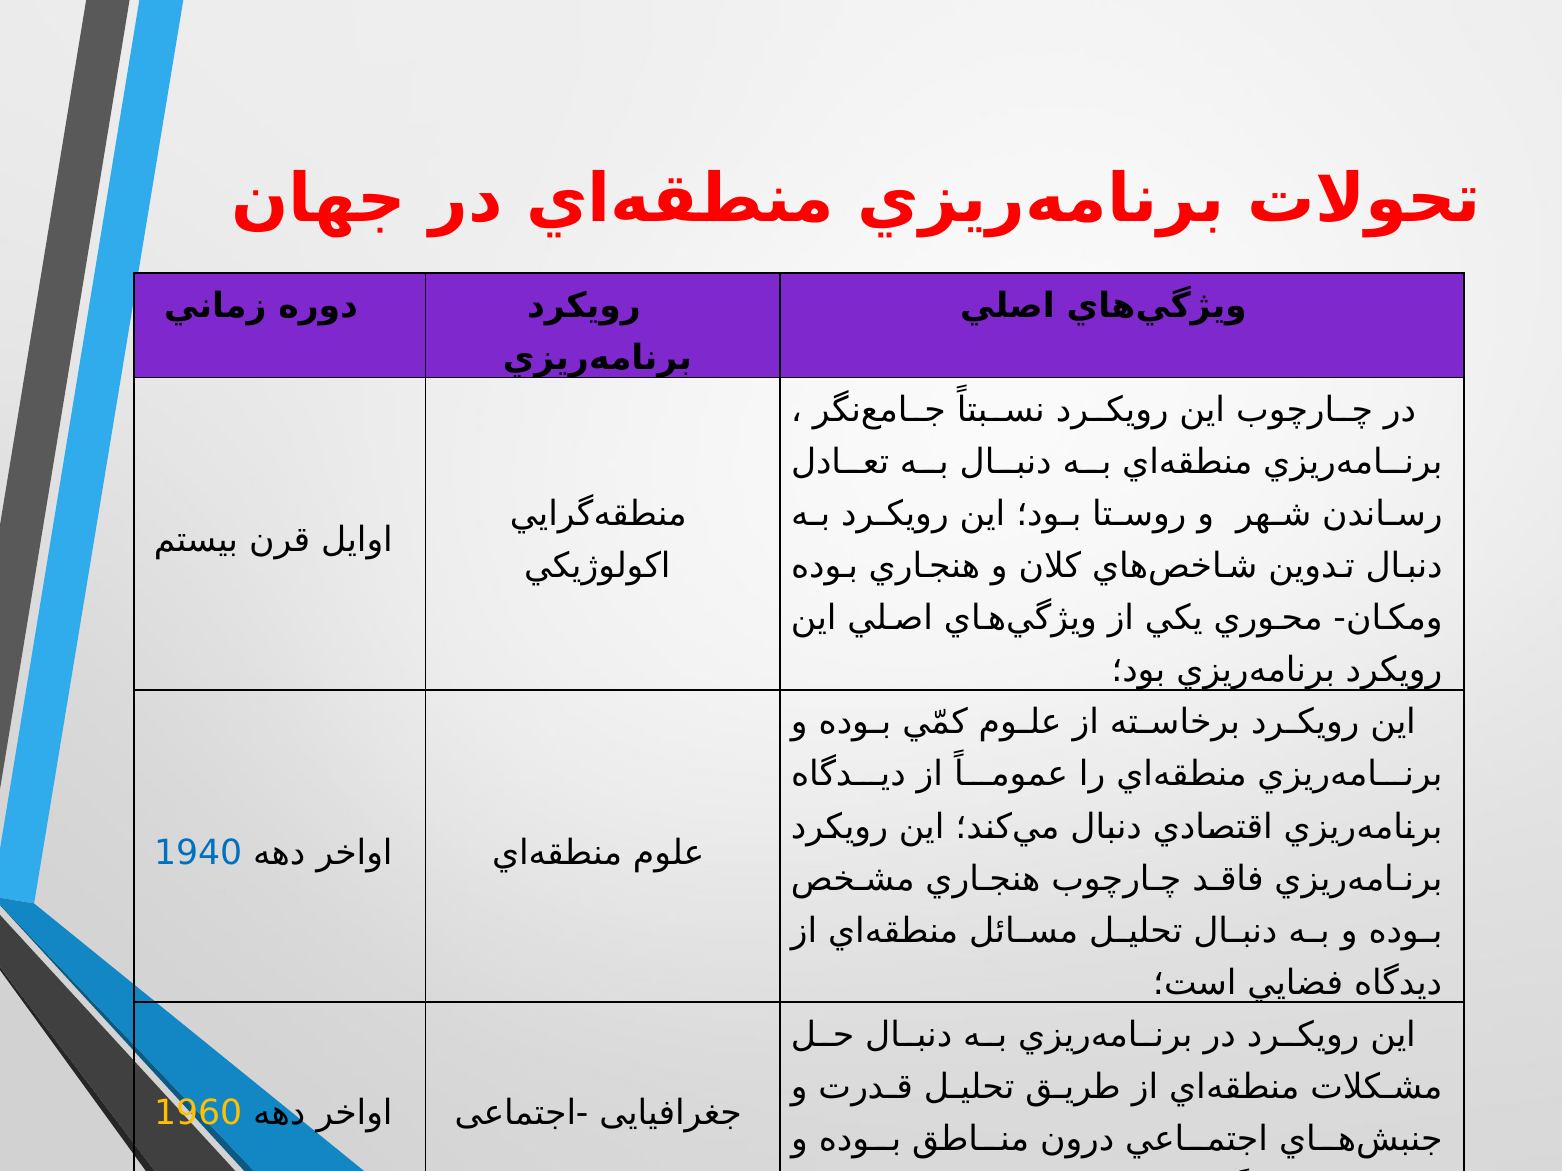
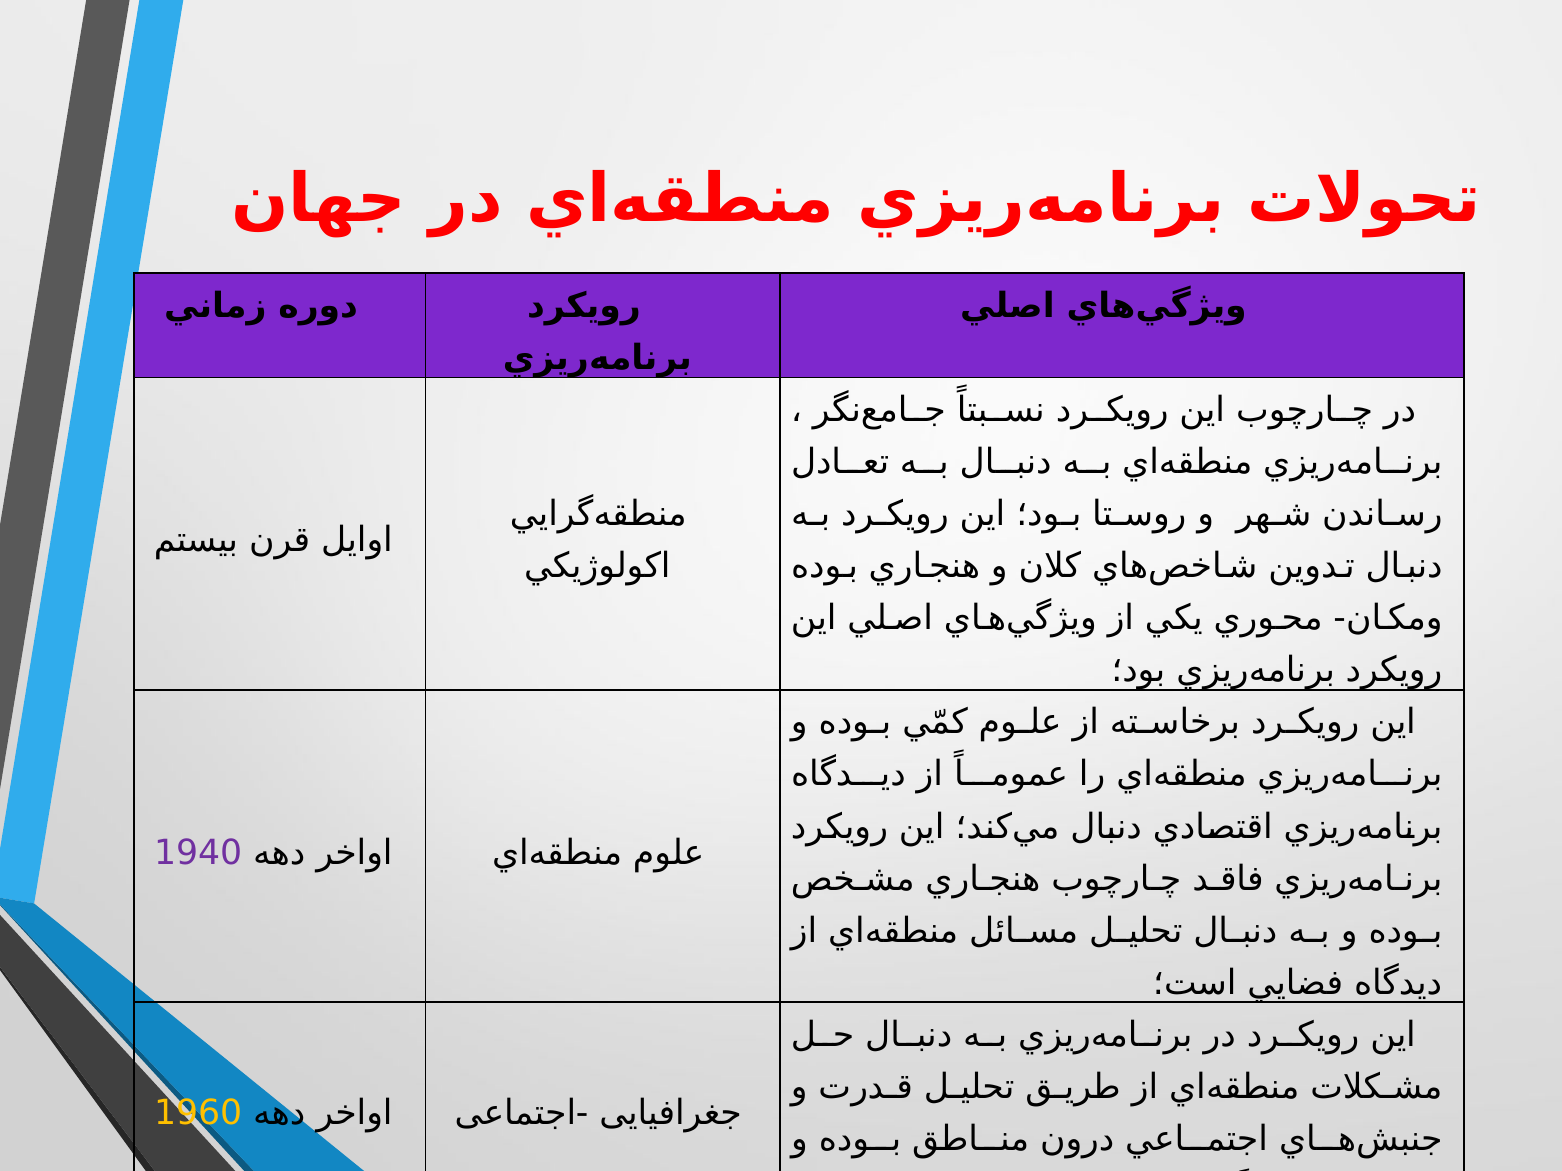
1940 colour: blue -> purple
